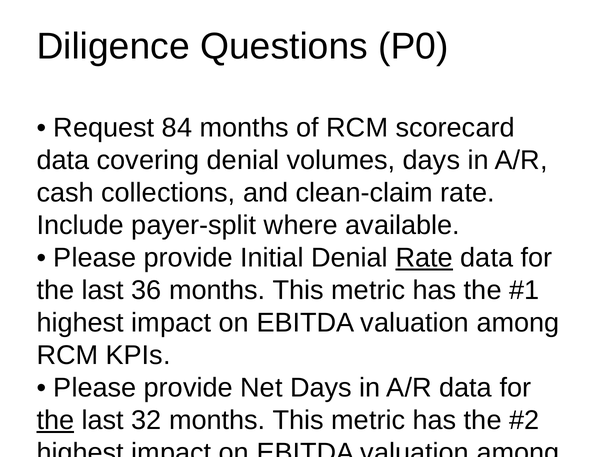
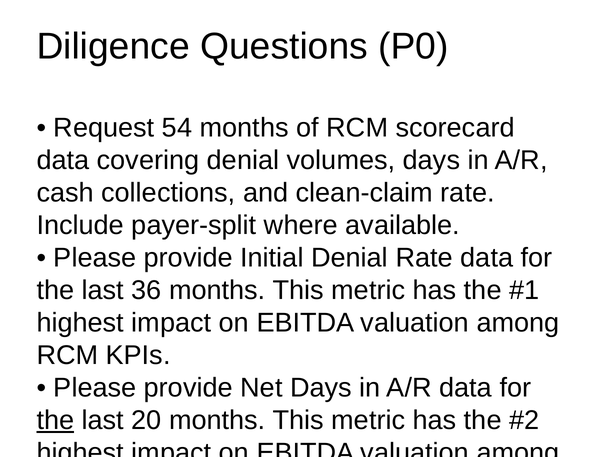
84: 84 -> 54
Rate at (424, 258) underline: present -> none
32: 32 -> 20
